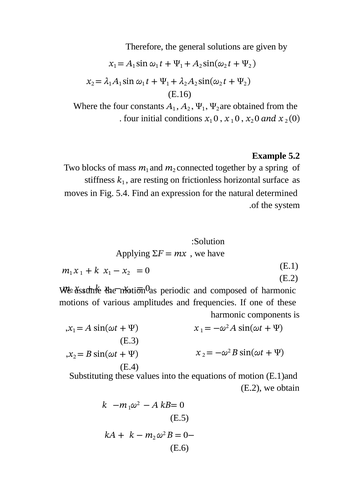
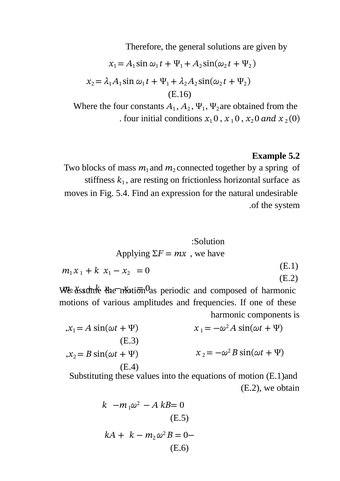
determined: determined -> undesirable
